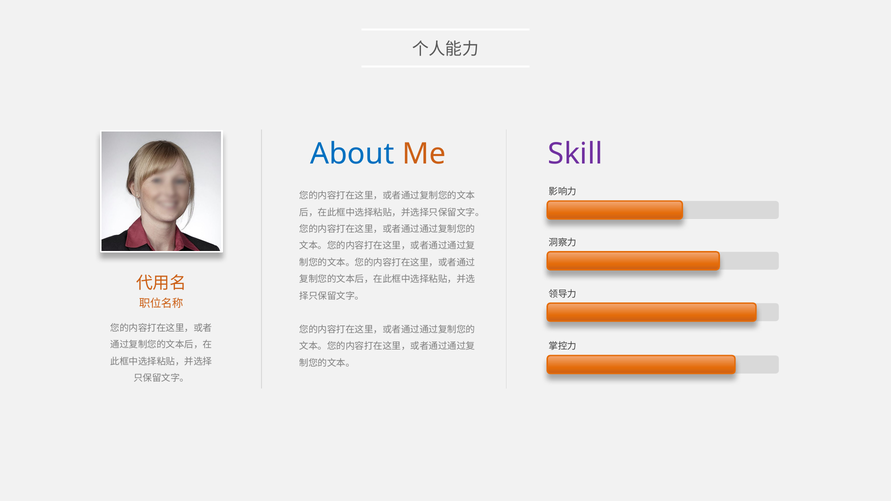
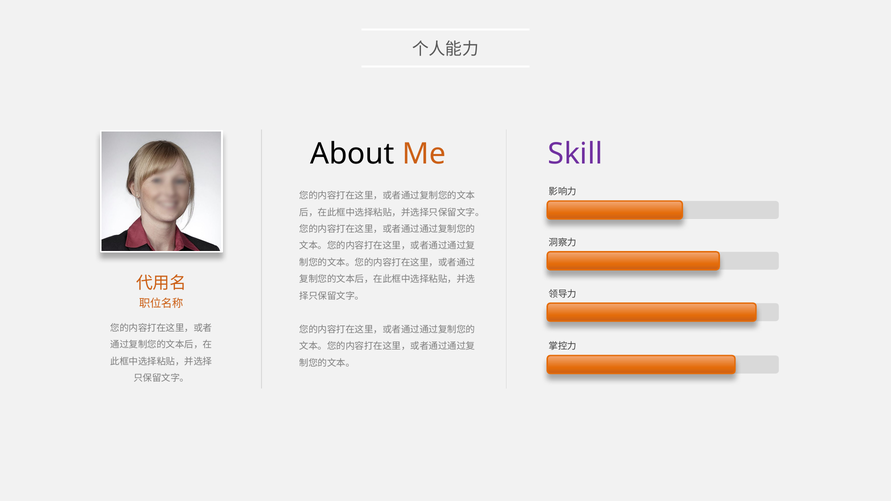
About colour: blue -> black
